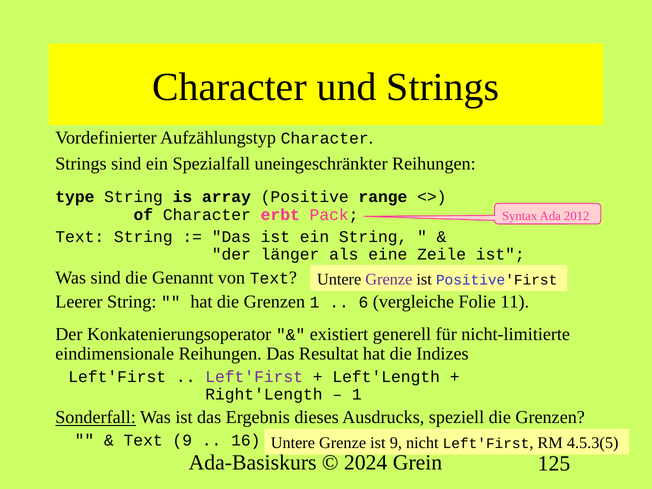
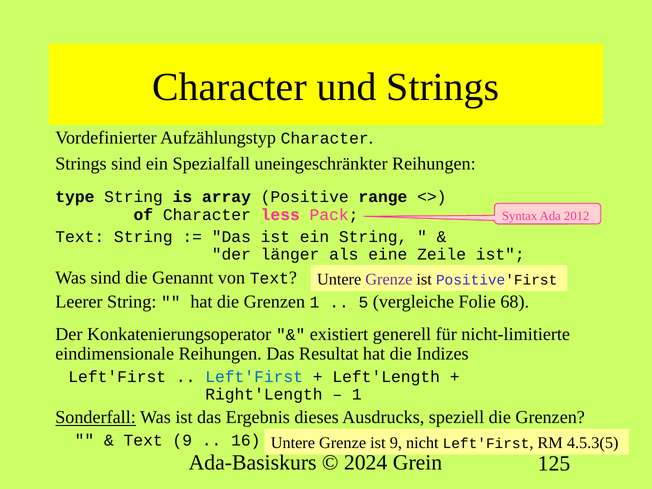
erbt: erbt -> less
6: 6 -> 5
11: 11 -> 68
Left'First at (254, 377) colour: purple -> blue
